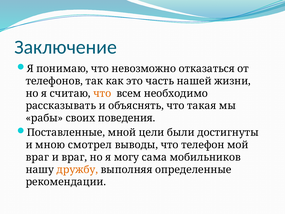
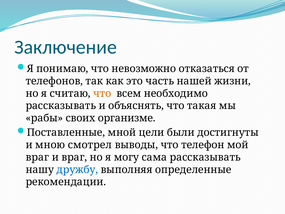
поведения: поведения -> организме
сама мобильников: мобильников -> рассказывать
дружбу colour: orange -> blue
